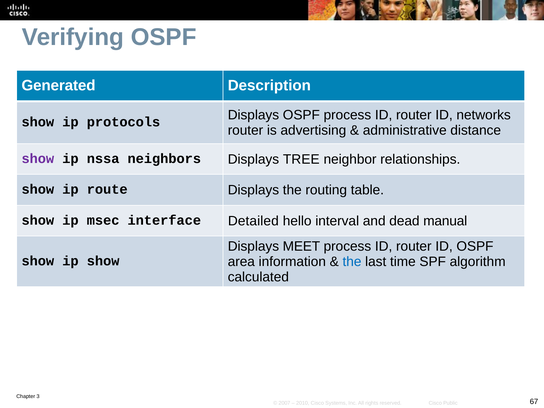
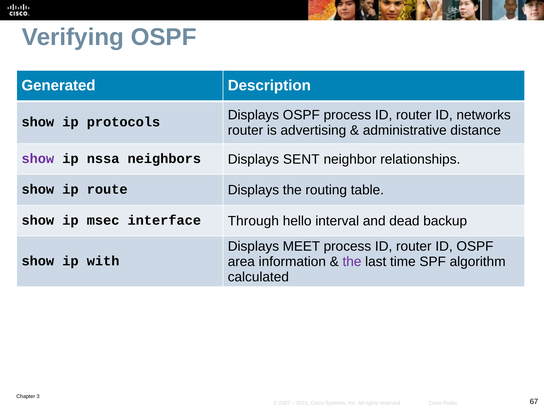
TREE: TREE -> SENT
Detailed: Detailed -> Through
manual: manual -> backup
the at (352, 262) colour: blue -> purple
ip show: show -> with
